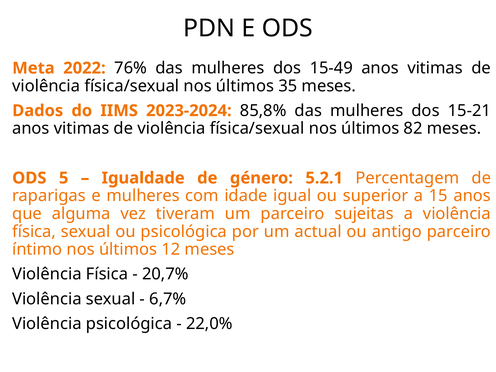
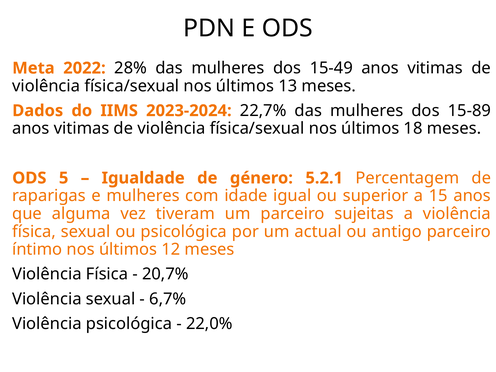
76%: 76% -> 28%
35: 35 -> 13
85,8%: 85,8% -> 22,7%
15-21: 15-21 -> 15-89
82: 82 -> 18
